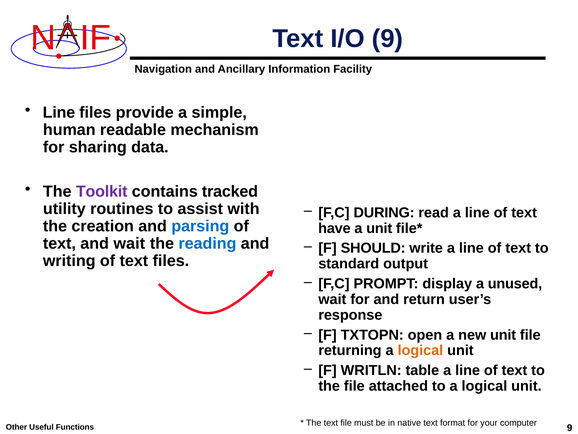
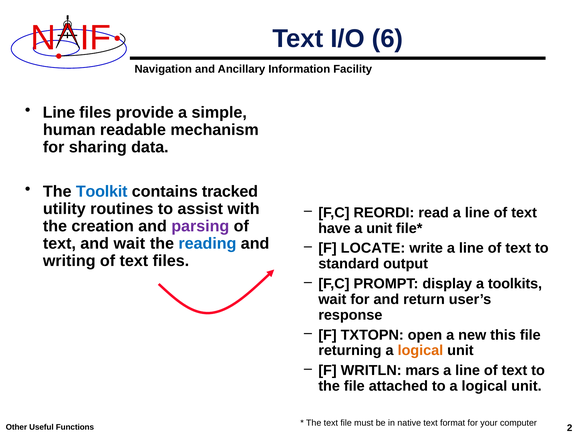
I/O 9: 9 -> 6
Toolkit colour: purple -> blue
DURING: DURING -> REORDI
parsing colour: blue -> purple
SHOULD: SHOULD -> LOCATE
unused: unused -> toolkits
new unit: unit -> this
table: table -> mars
Functions 9: 9 -> 2
